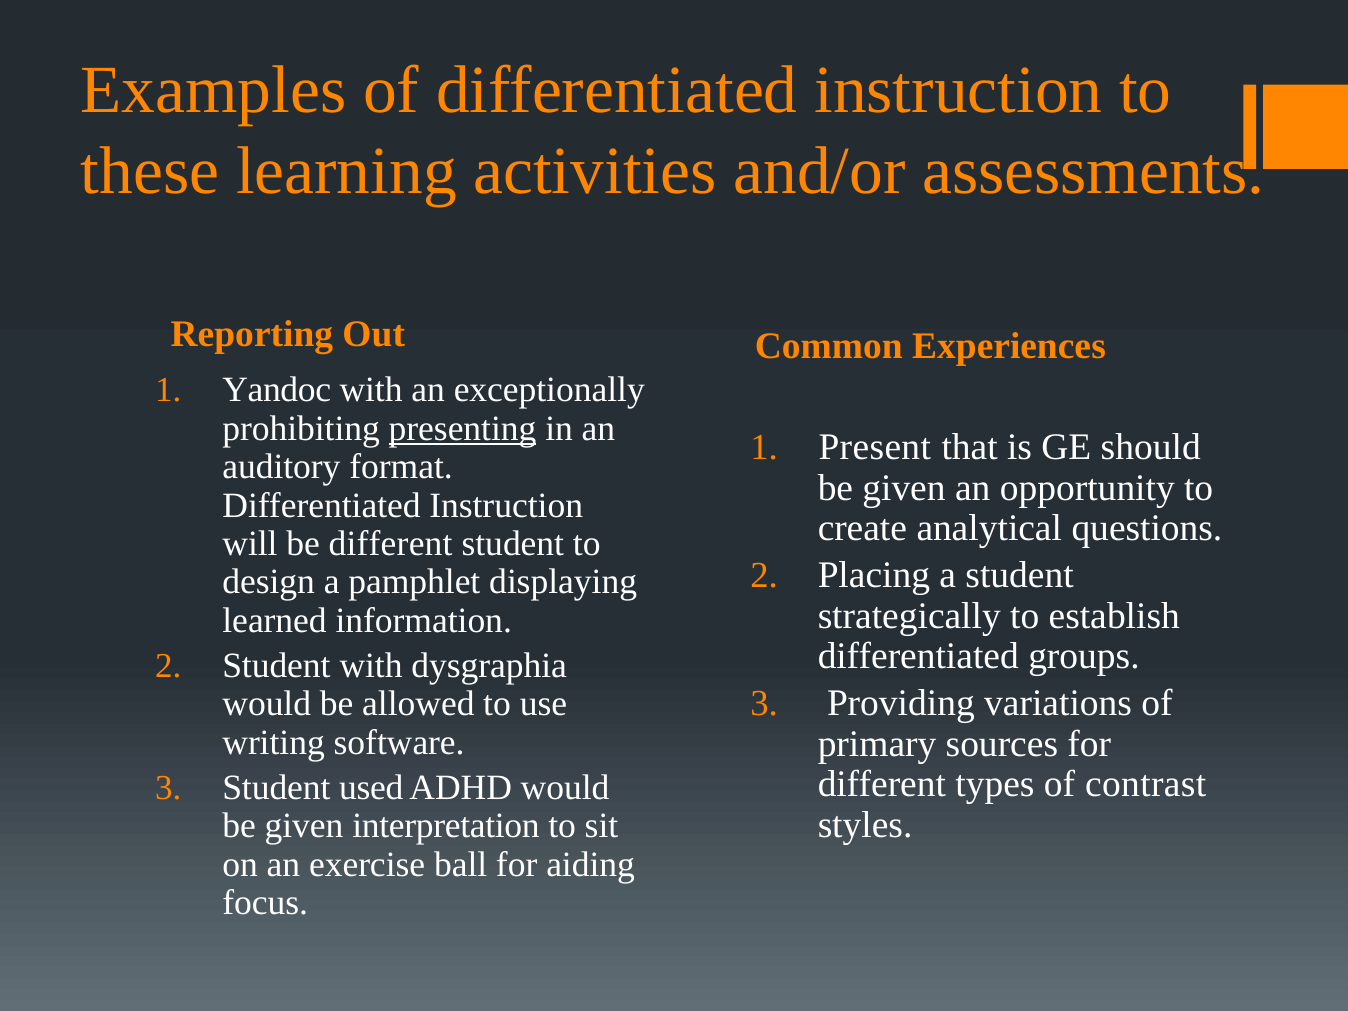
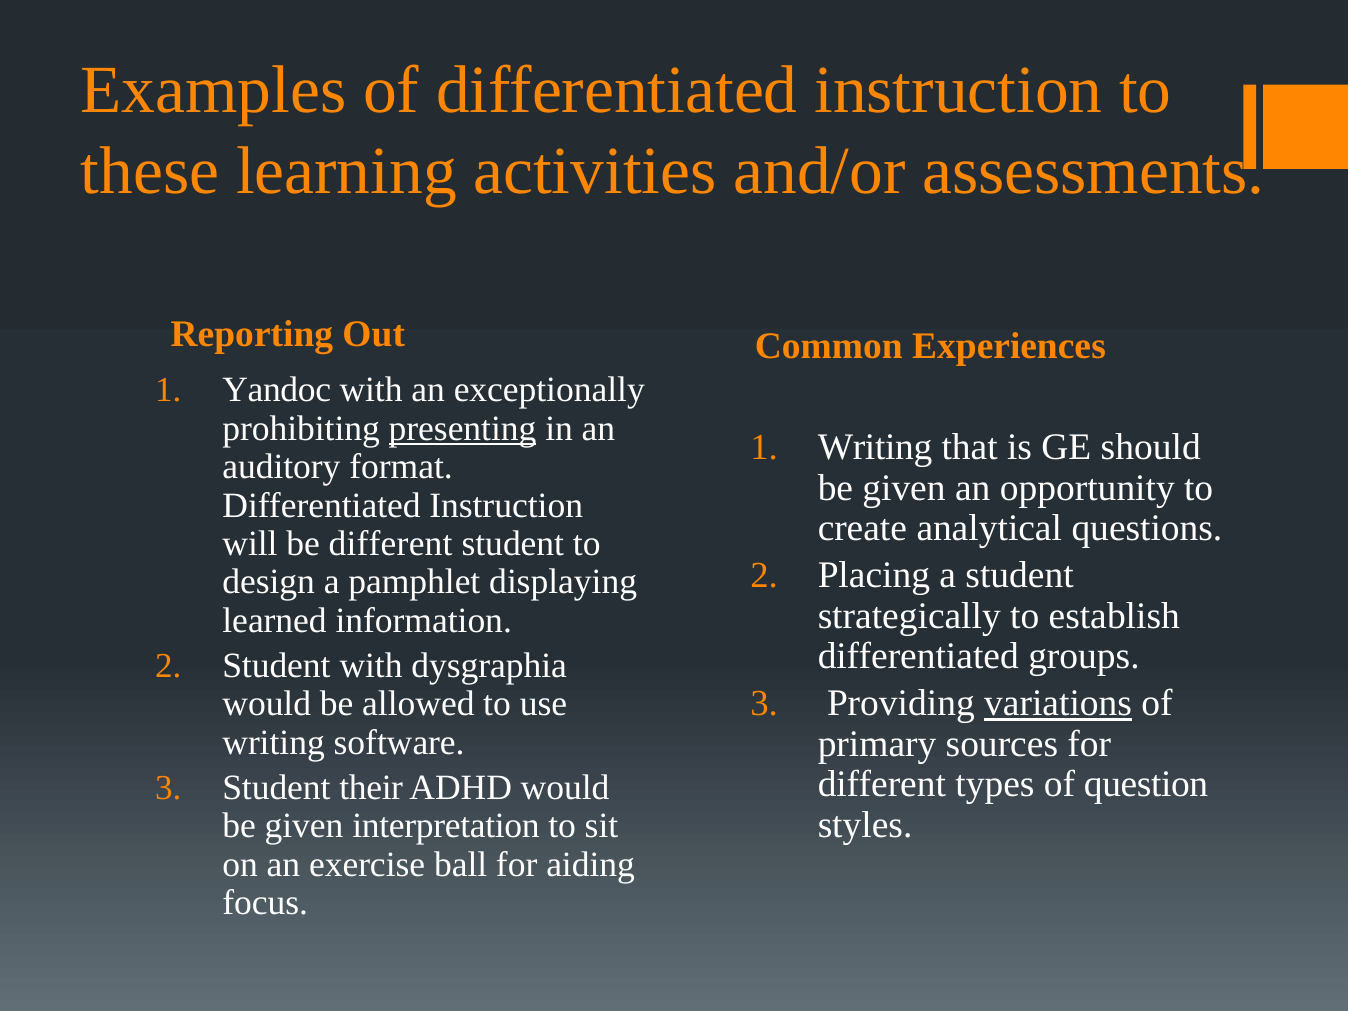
Present at (875, 447): Present -> Writing
variations underline: none -> present
contrast: contrast -> question
used: used -> their
